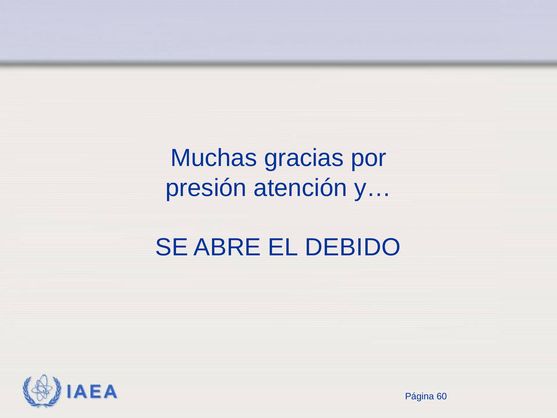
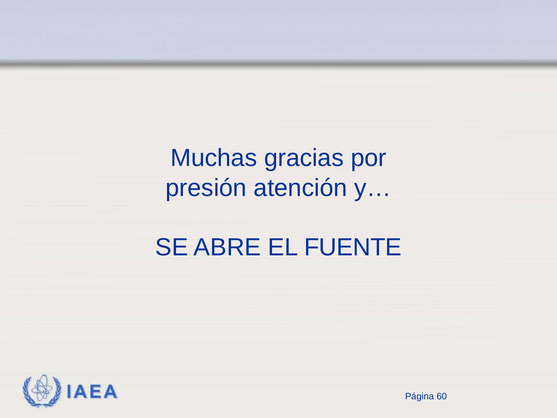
DEBIDO: DEBIDO -> FUENTE
